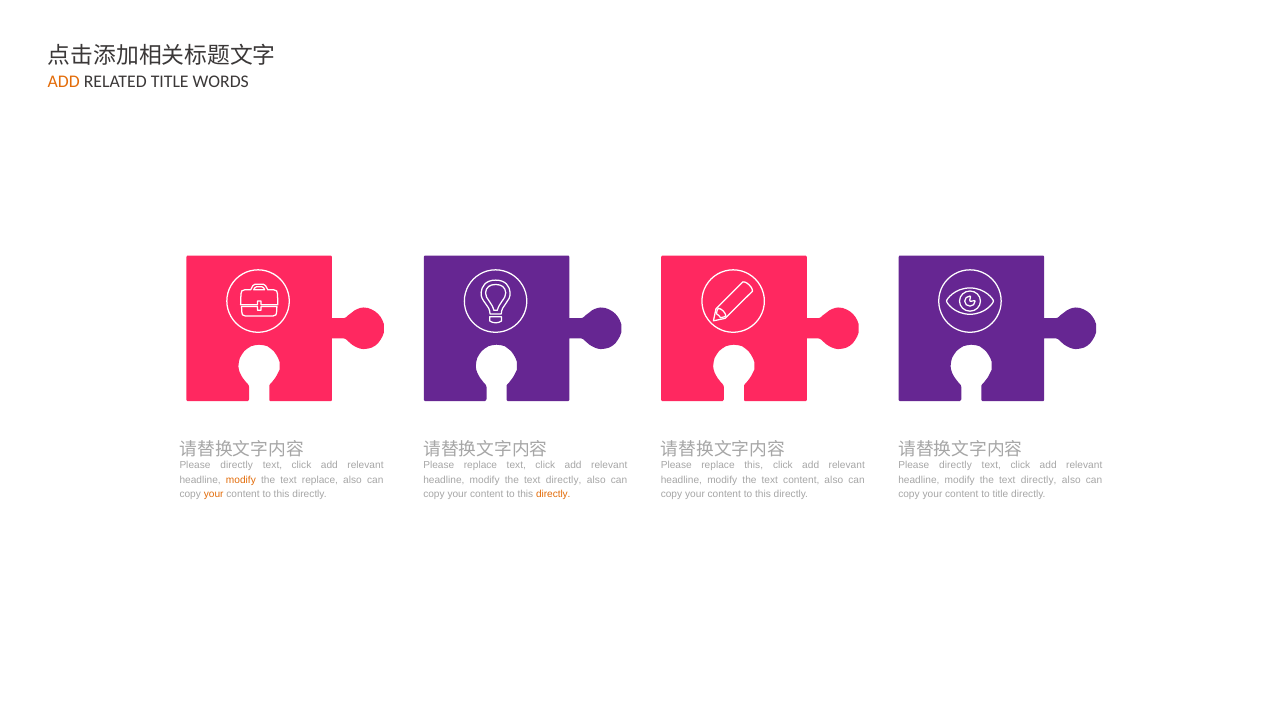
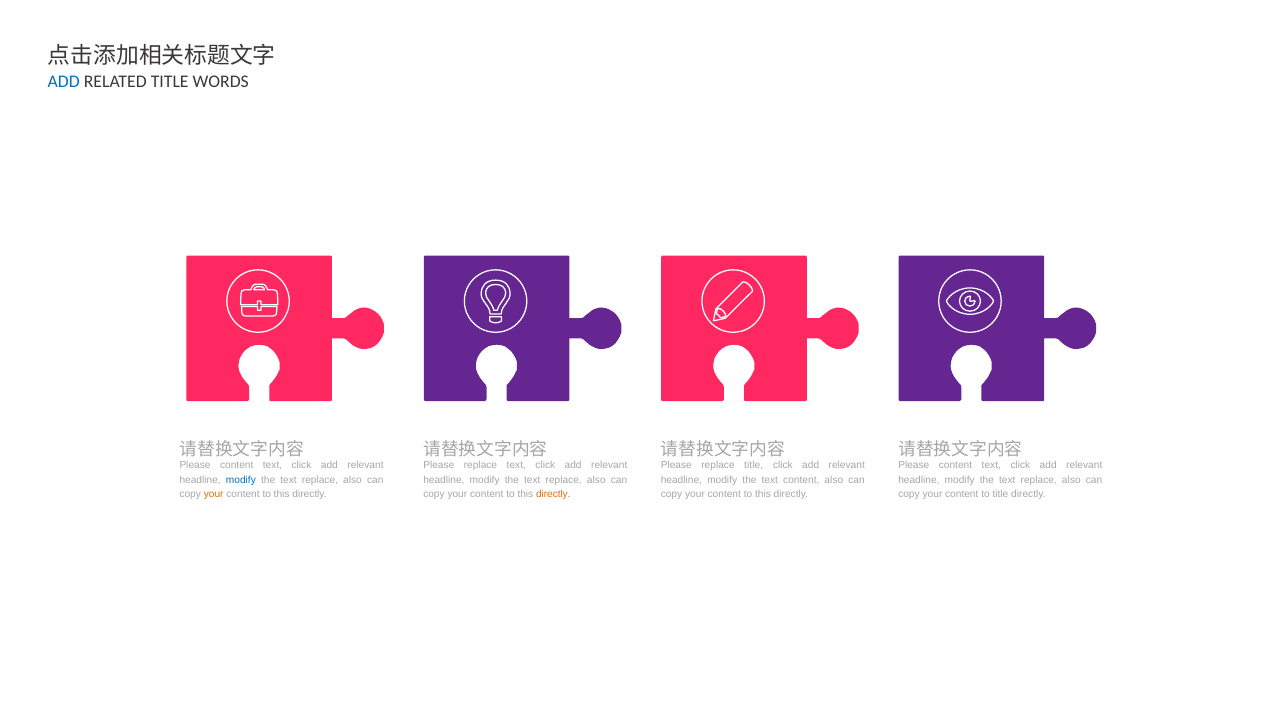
ADD at (64, 82) colour: orange -> blue
directly at (237, 465): directly -> content
replace this: this -> title
directly at (955, 465): directly -> content
modify at (241, 480) colour: orange -> blue
directly at (564, 480): directly -> replace
directly at (1039, 480): directly -> replace
